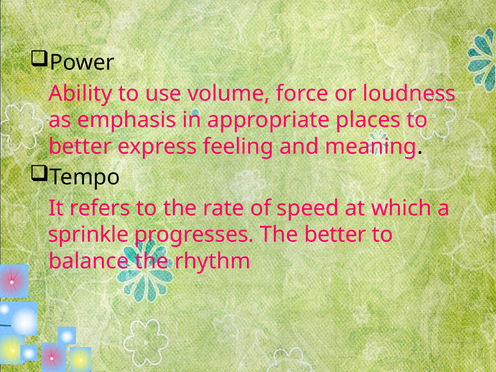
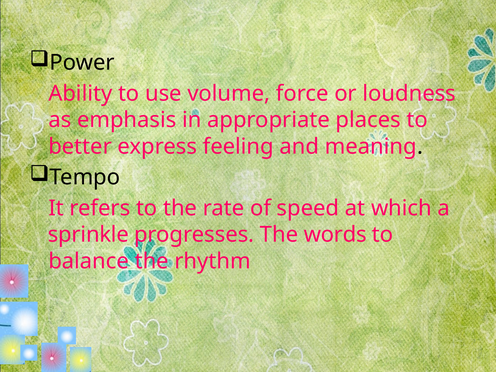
The better: better -> words
